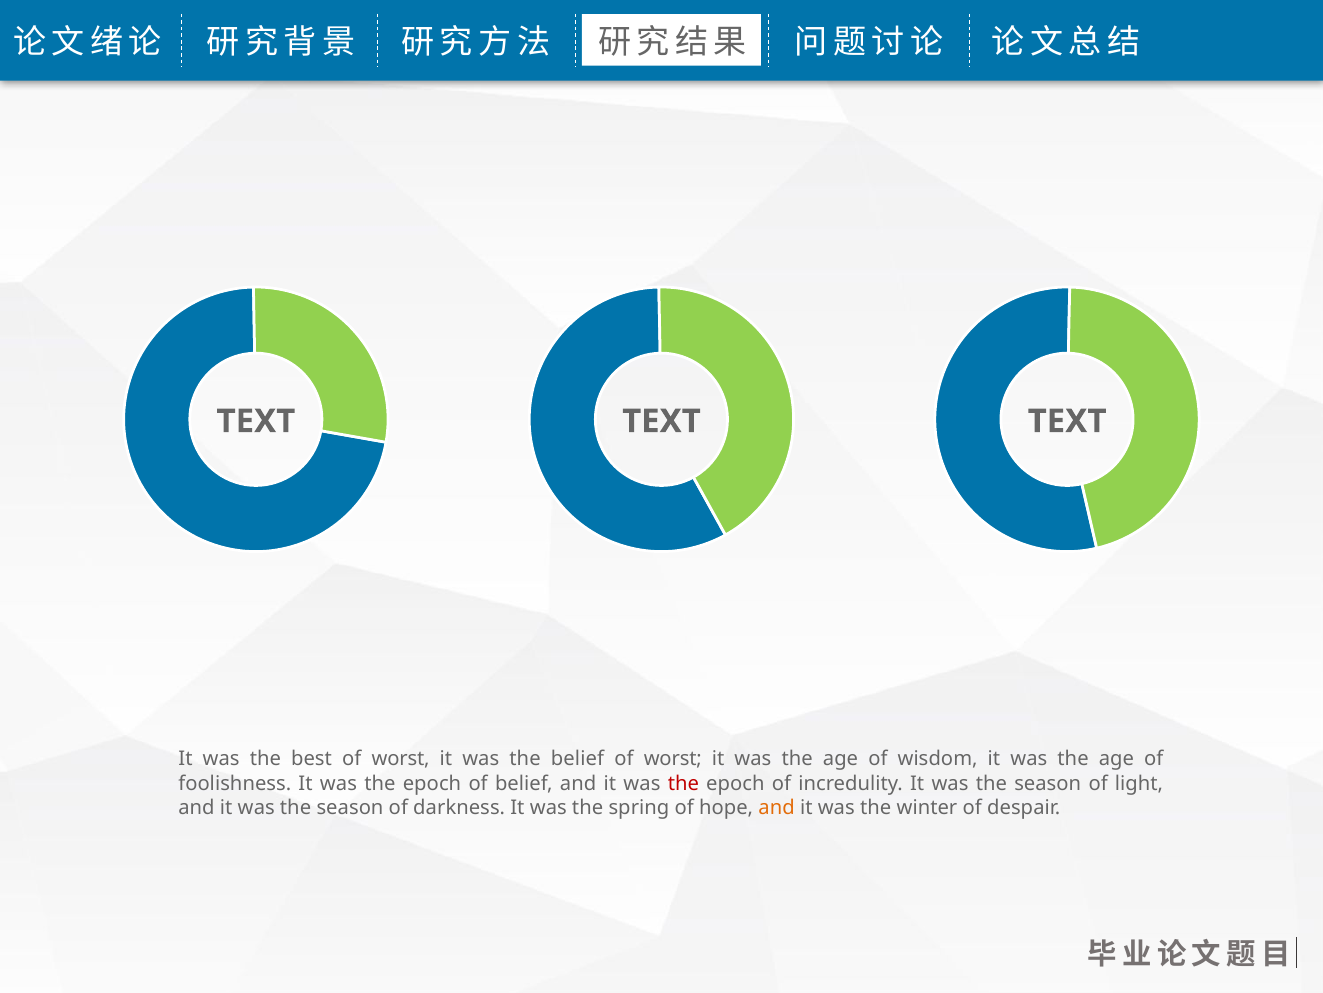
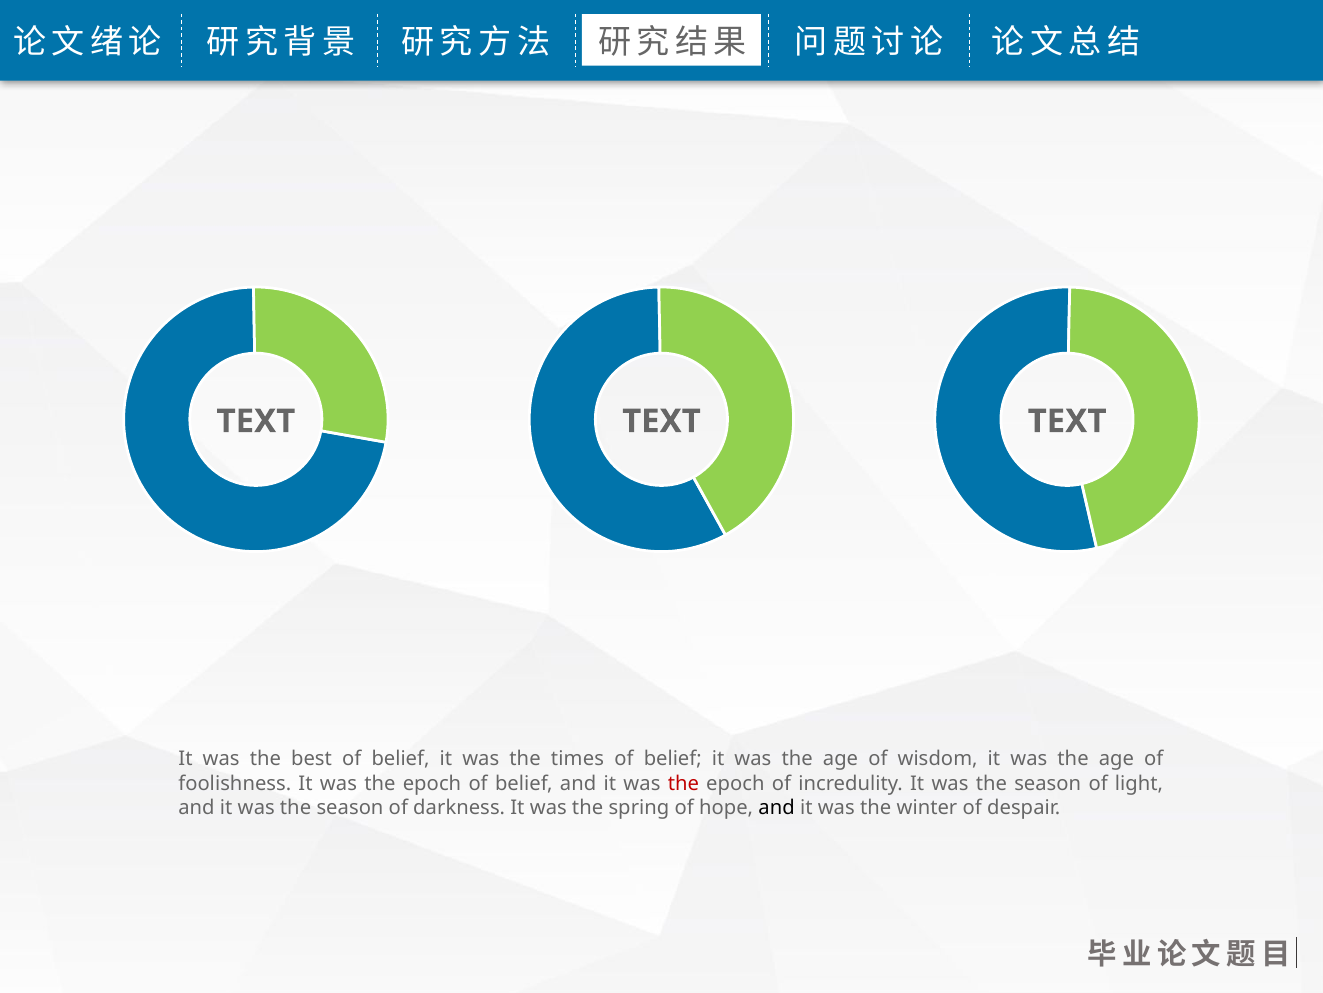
best of worst: worst -> belief
the belief: belief -> times
worst at (673, 759): worst -> belief
and at (777, 807) colour: orange -> black
